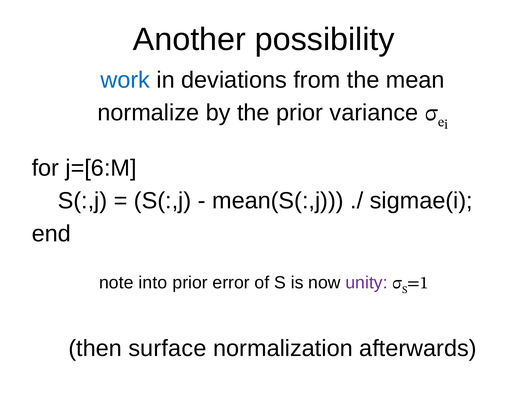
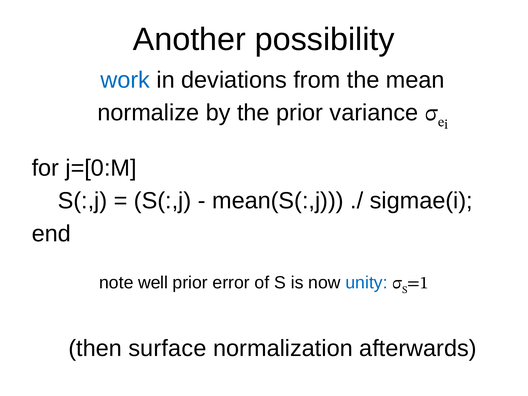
j=[6:M: j=[6:M -> j=[0:M
into: into -> well
unity colour: purple -> blue
